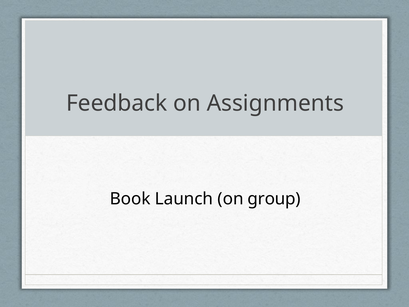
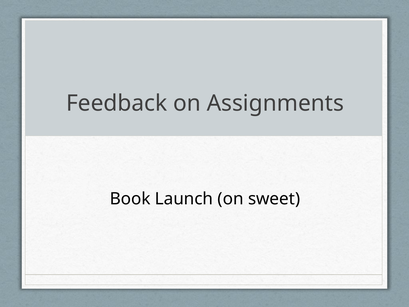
group: group -> sweet
